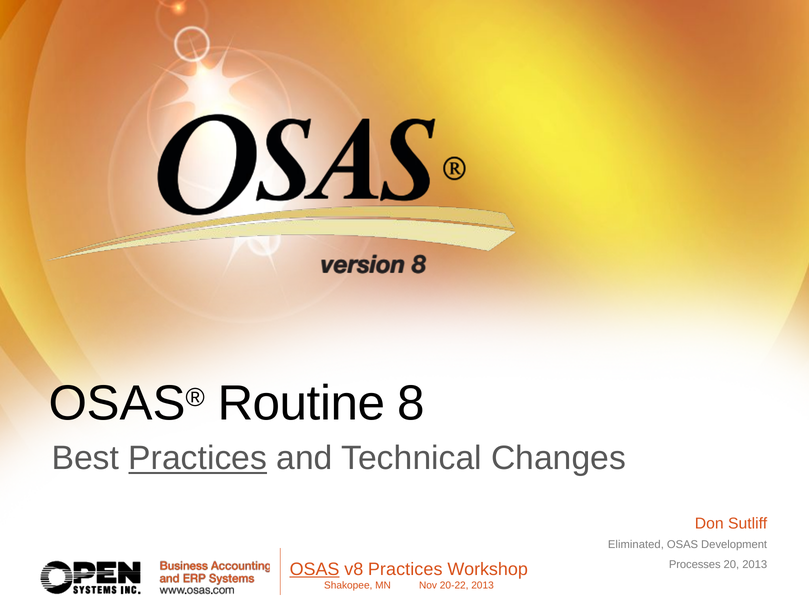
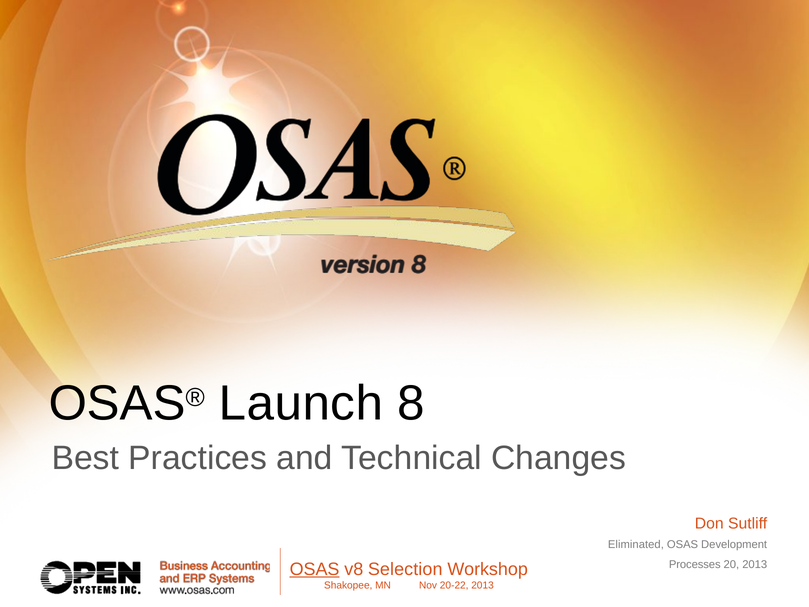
Routine: Routine -> Launch
Practices at (198, 458) underline: present -> none
Practices at (405, 569): Practices -> Selection
